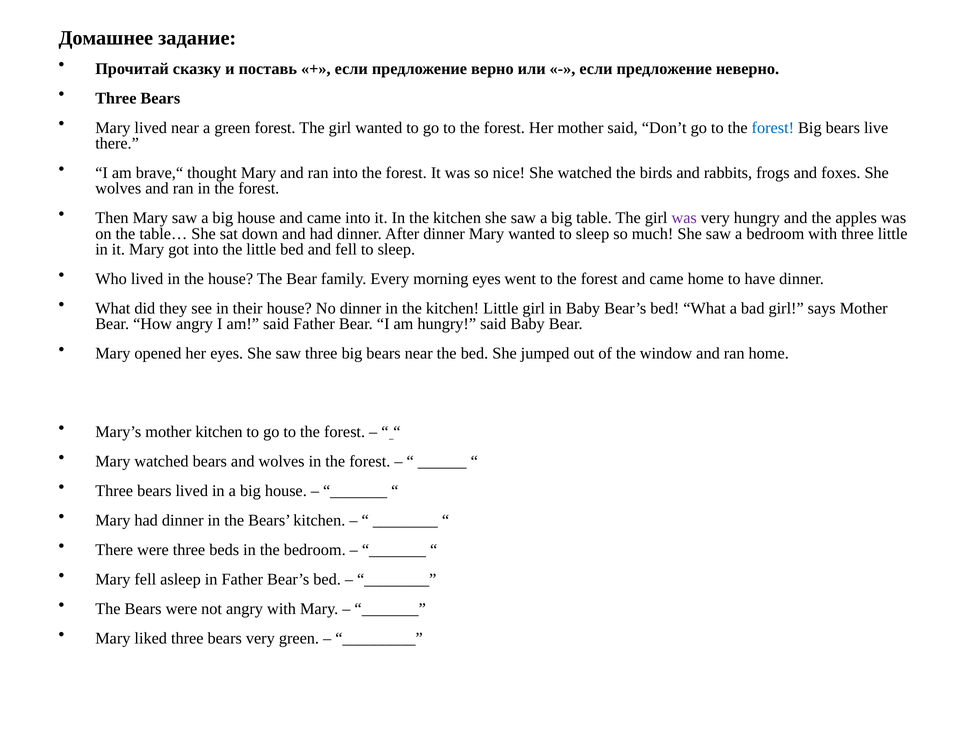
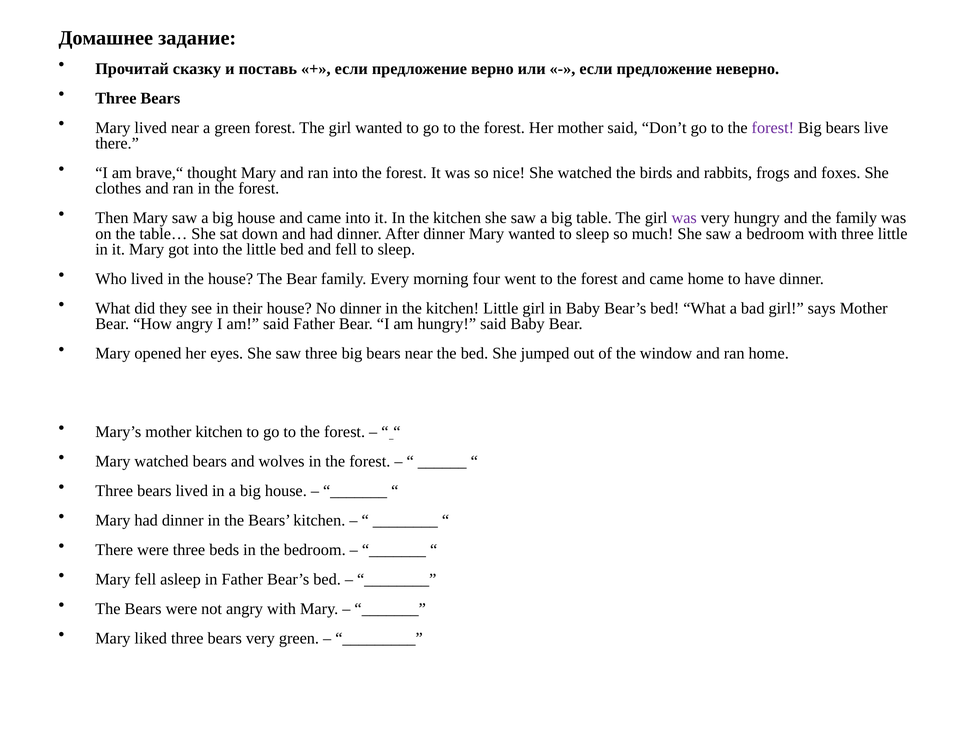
forest at (773, 128) colour: blue -> purple
wolves at (118, 188): wolves -> clothes
the apples: apples -> family
morning eyes: eyes -> four
